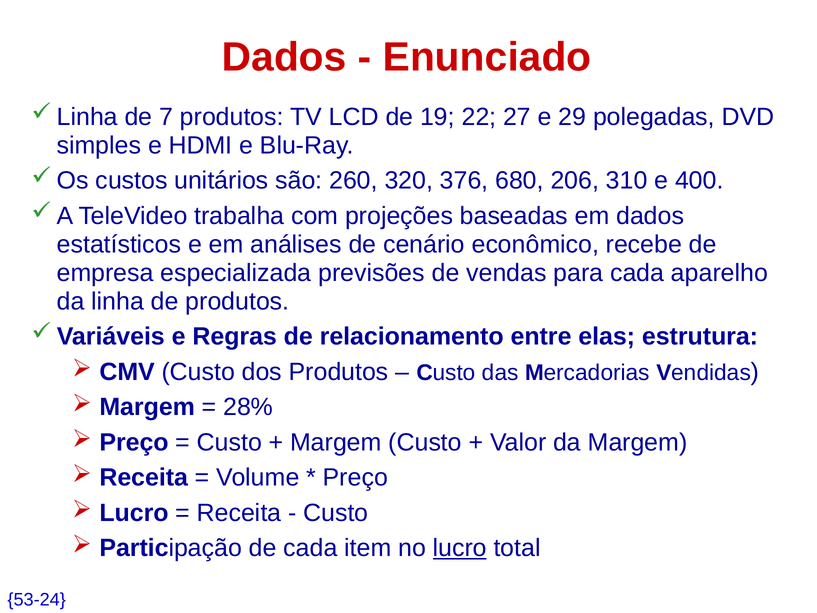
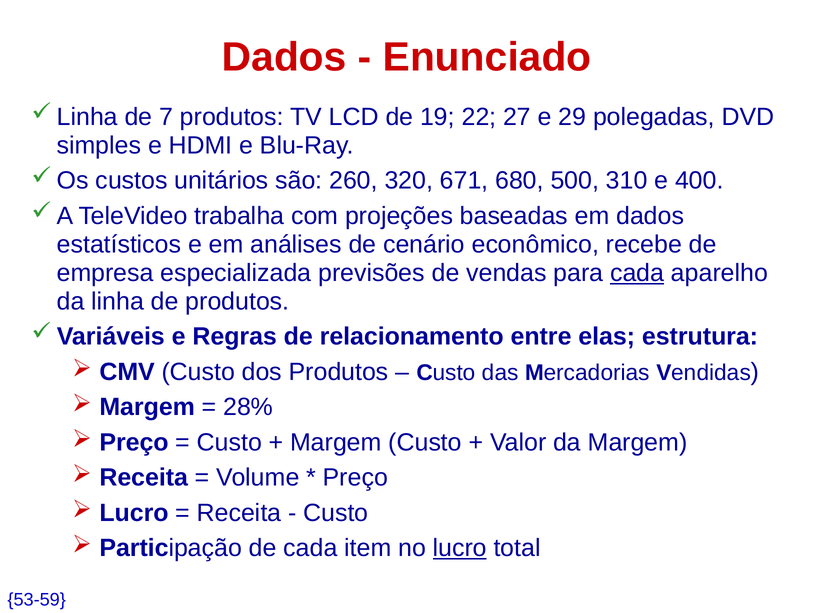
376: 376 -> 671
206: 206 -> 500
cada at (637, 273) underline: none -> present
53-24: 53-24 -> 53-59
